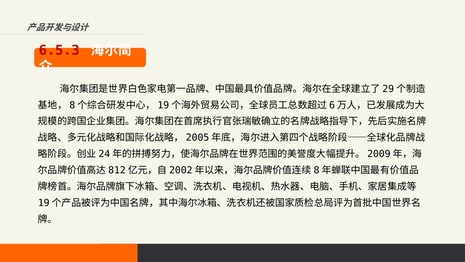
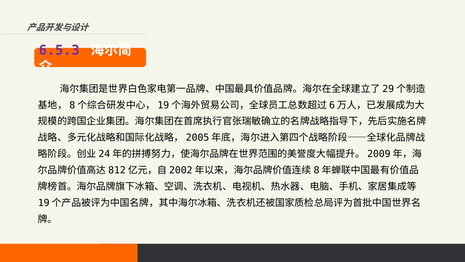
6.5.3 colour: red -> purple
